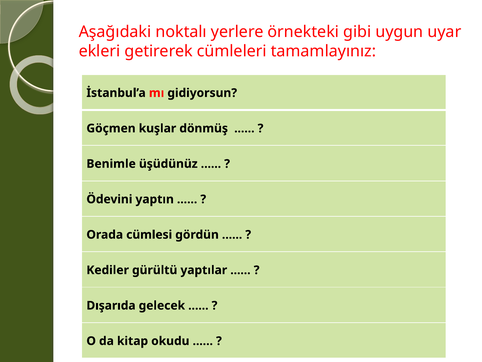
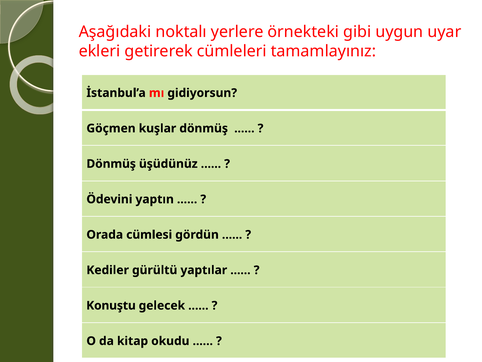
Benimle at (111, 164): Benimle -> Dönmüş
Dışarıda: Dışarıda -> Konuştu
